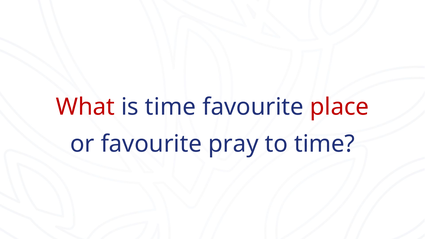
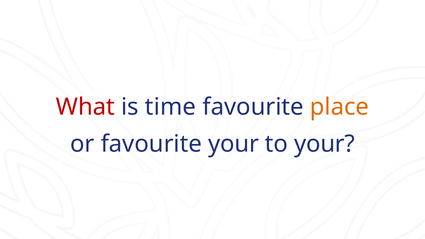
place colour: red -> orange
favourite pray: pray -> your
to time: time -> your
